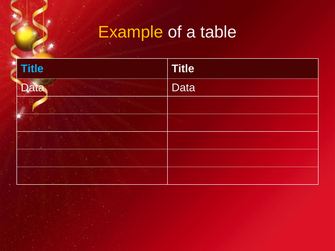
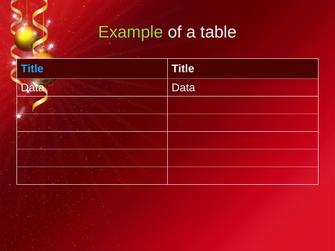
Example colour: yellow -> light green
